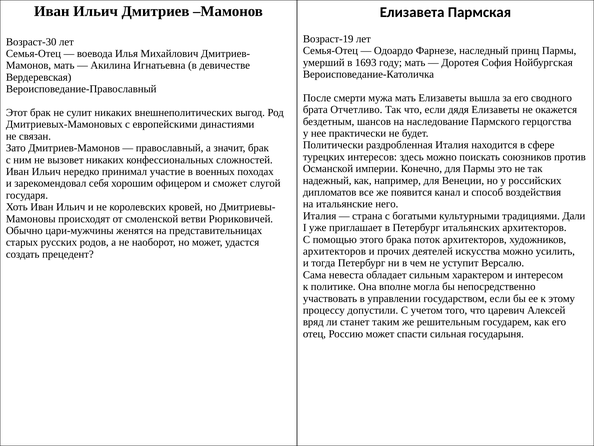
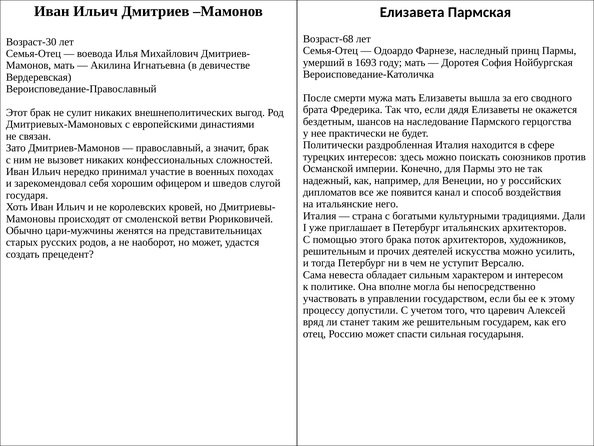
Возраст-19: Возраст-19 -> Возраст-68
Отчетливо: Отчетливо -> Фредерика
сможет: сможет -> шведов
архитекторов at (334, 251): архитекторов -> решительным
